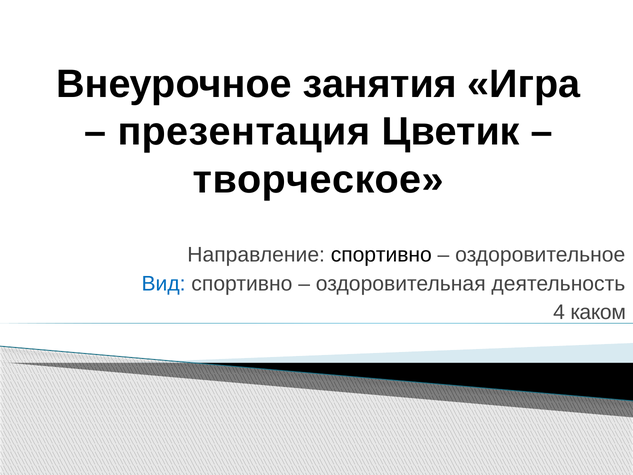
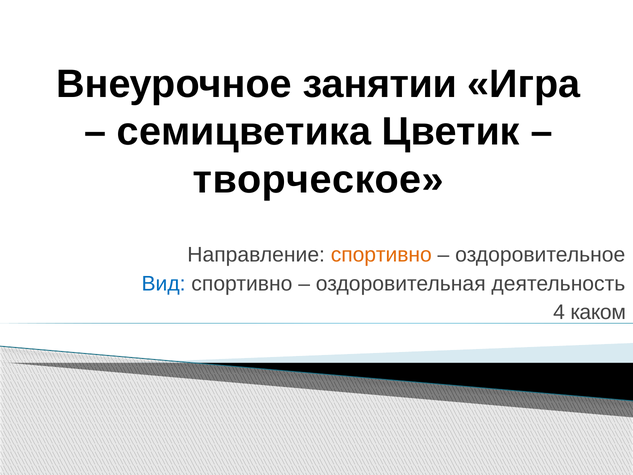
занятия: занятия -> занятии
презентация: презентация -> семицветика
спортивно at (381, 255) colour: black -> orange
